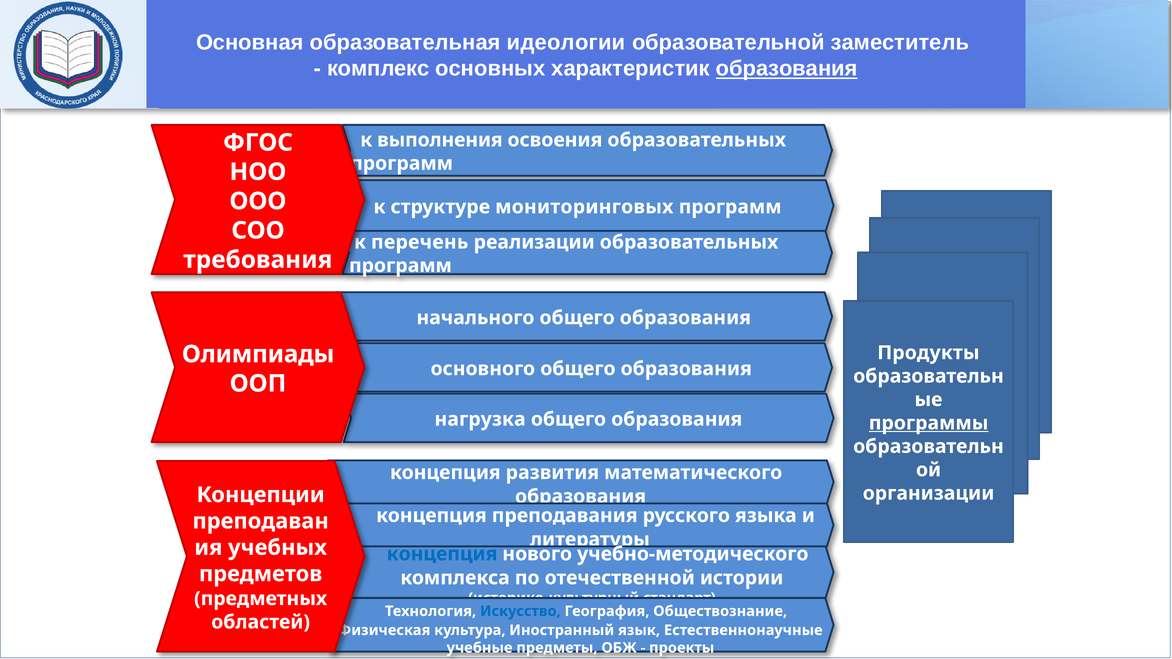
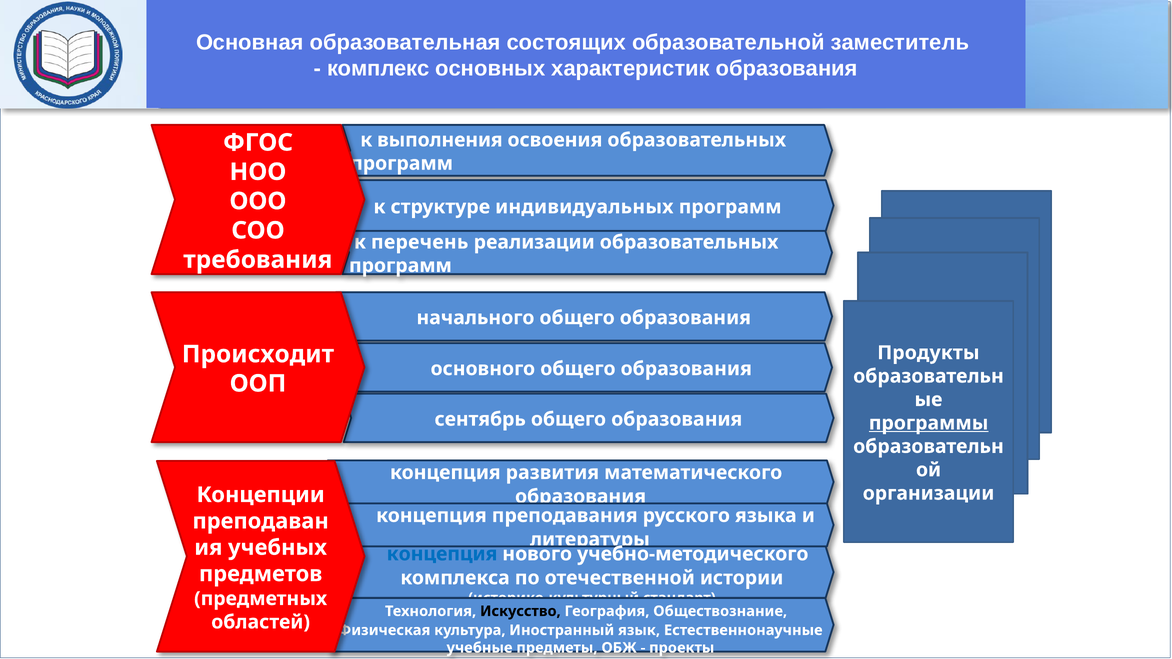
идеологии: идеологии -> состоящих
образования at (787, 69) underline: present -> none
мониторинговых: мониторинговых -> индивидуальных
Олимпиады: Олимпиады -> Происходит
нагрузка: нагрузка -> сентябрь
Искусство colour: blue -> black
